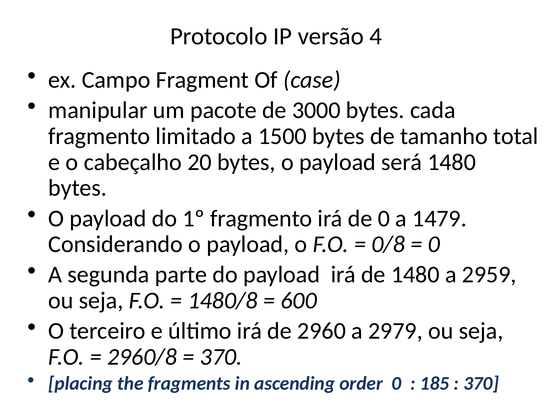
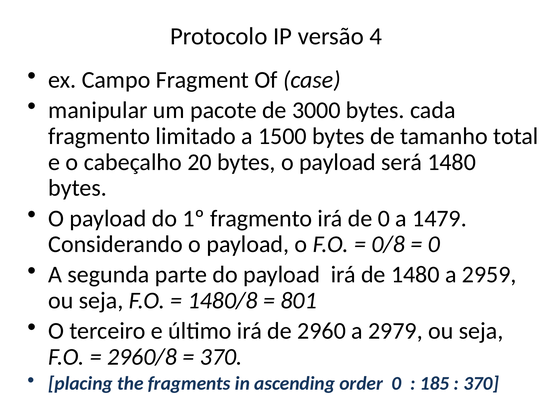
600: 600 -> 801
